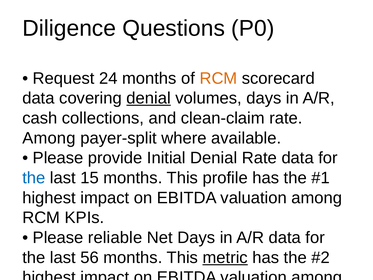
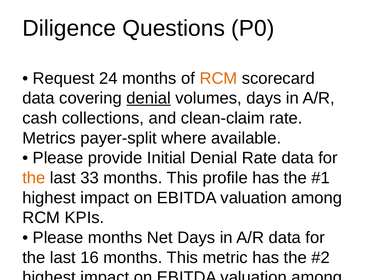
Among at (49, 138): Among -> Metrics
the at (34, 178) colour: blue -> orange
15: 15 -> 33
Please reliable: reliable -> months
56: 56 -> 16
metric at (225, 257) underline: present -> none
